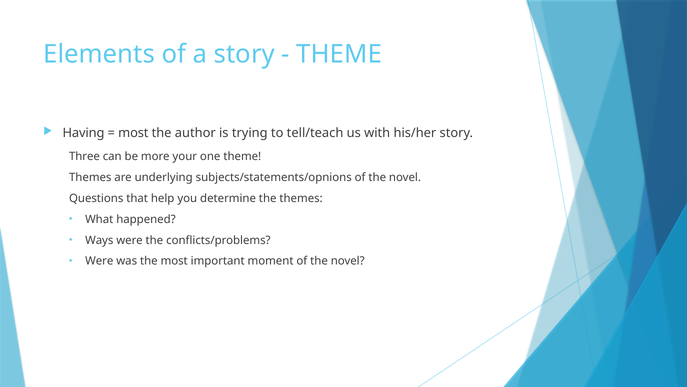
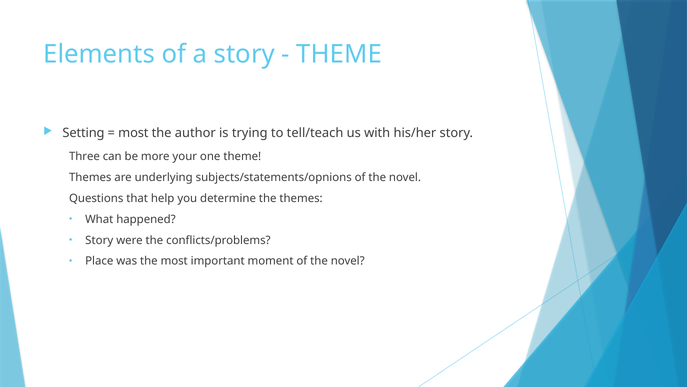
Having: Having -> Setting
Ways at (99, 240): Ways -> Story
Were at (99, 261): Were -> Place
